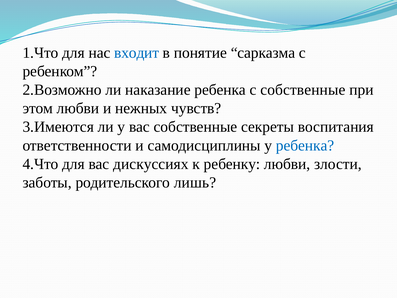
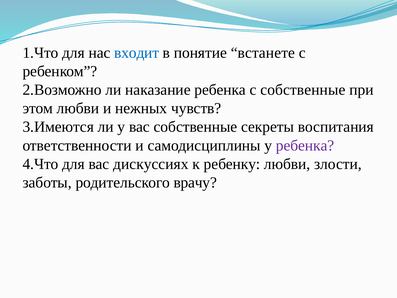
сарказма: сарказма -> встанете
ребенка at (305, 145) colour: blue -> purple
лишь: лишь -> врачу
